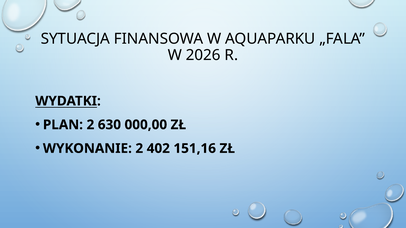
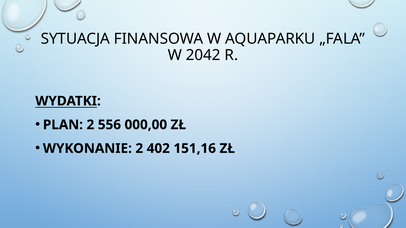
2026: 2026 -> 2042
630: 630 -> 556
